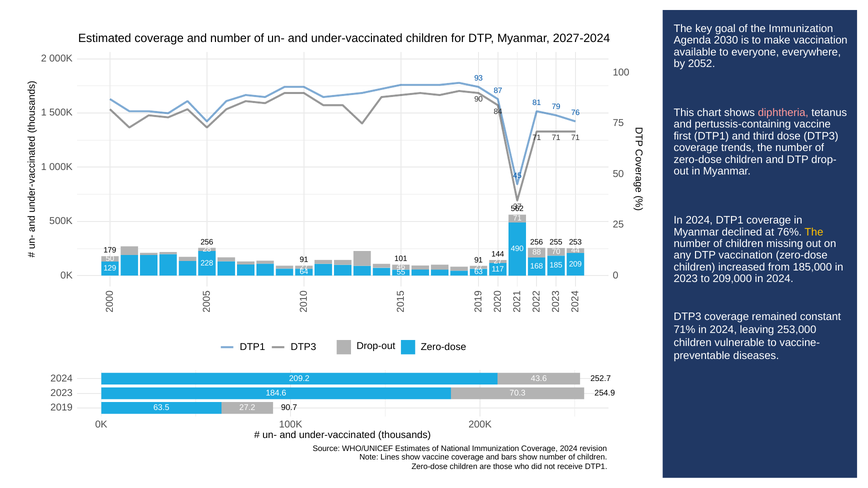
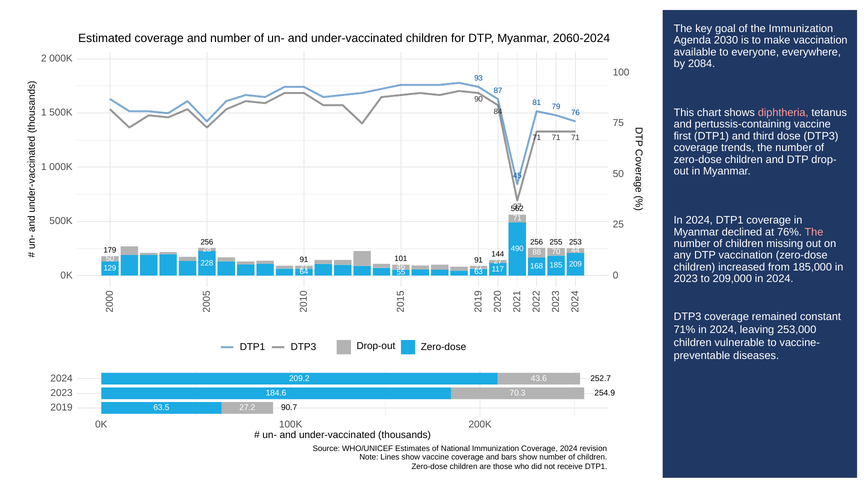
2027-2024: 2027-2024 -> 2060-2024
2052: 2052 -> 2084
The at (814, 232) colour: yellow -> pink
